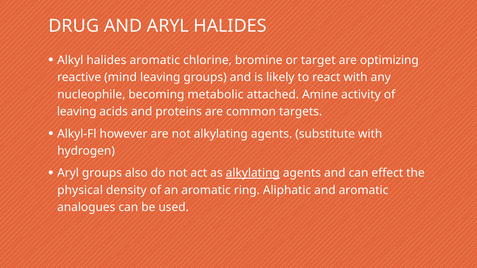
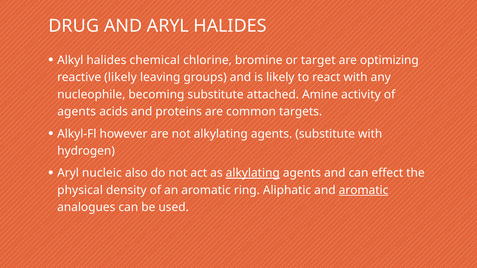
halides aromatic: aromatic -> chemical
reactive mind: mind -> likely
becoming metabolic: metabolic -> substitute
leaving at (77, 112): leaving -> agents
Aryl groups: groups -> nucleic
aromatic at (364, 190) underline: none -> present
